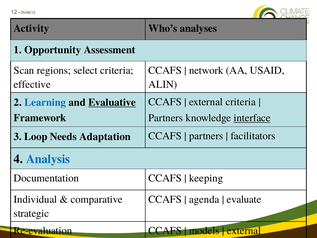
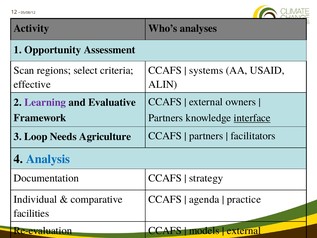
network: network -> systems
external criteria: criteria -> owners
Learning colour: blue -> purple
Evaluative underline: present -> none
Adaptation: Adaptation -> Agriculture
keeping: keeping -> strategy
evaluate: evaluate -> practice
strategic: strategic -> facilities
